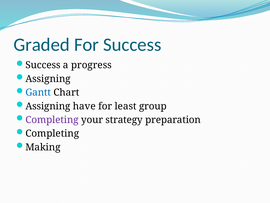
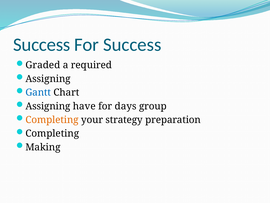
Graded at (42, 45): Graded -> Success
Success at (43, 65): Success -> Graded
progress: progress -> required
least: least -> days
Completing at (52, 120) colour: purple -> orange
